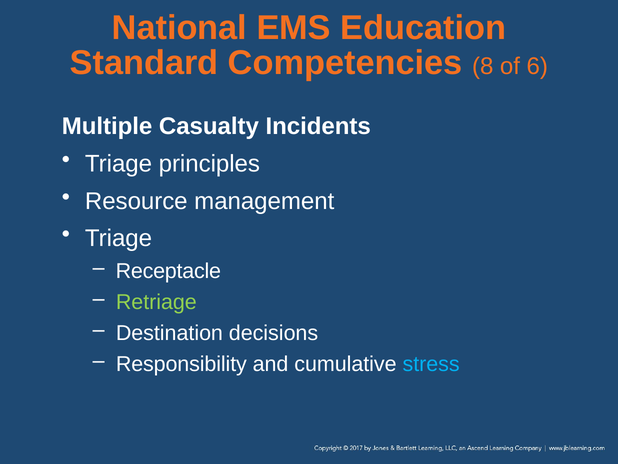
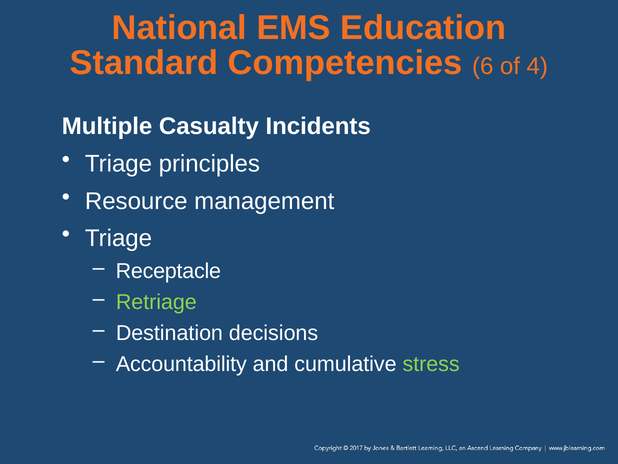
8: 8 -> 6
6: 6 -> 4
Responsibility: Responsibility -> Accountability
stress colour: light blue -> light green
